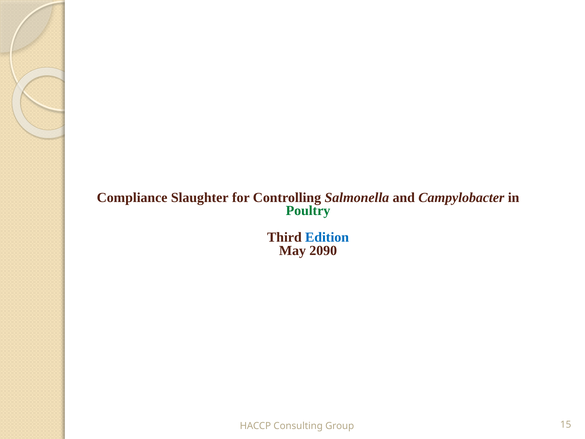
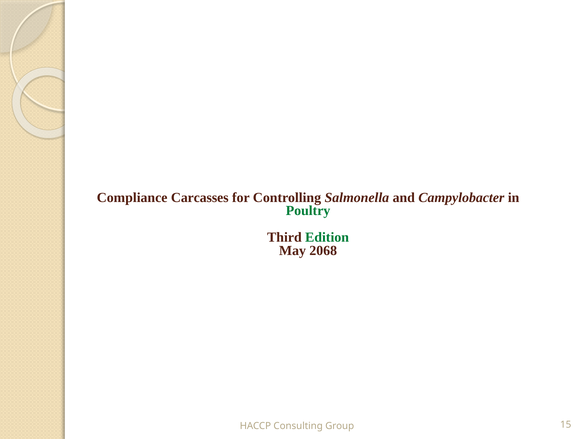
Slaughter: Slaughter -> Carcasses
Edition colour: blue -> green
2090: 2090 -> 2068
